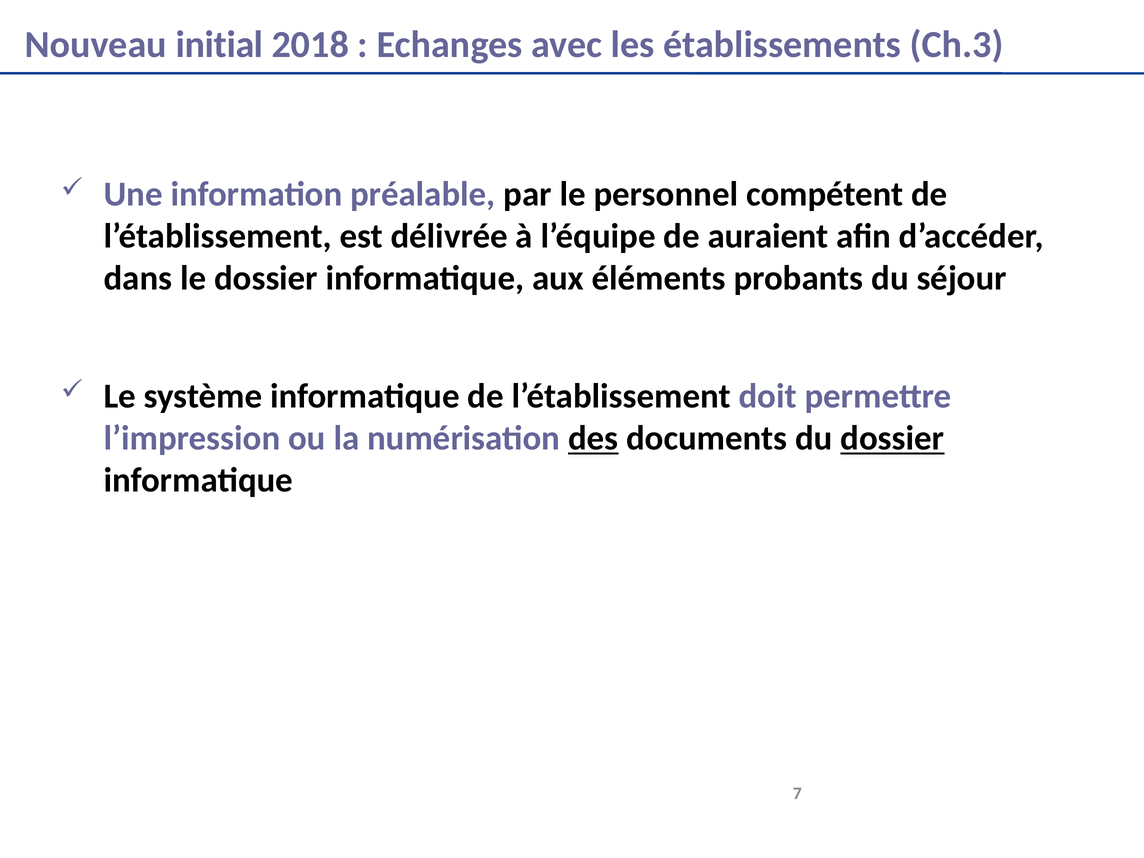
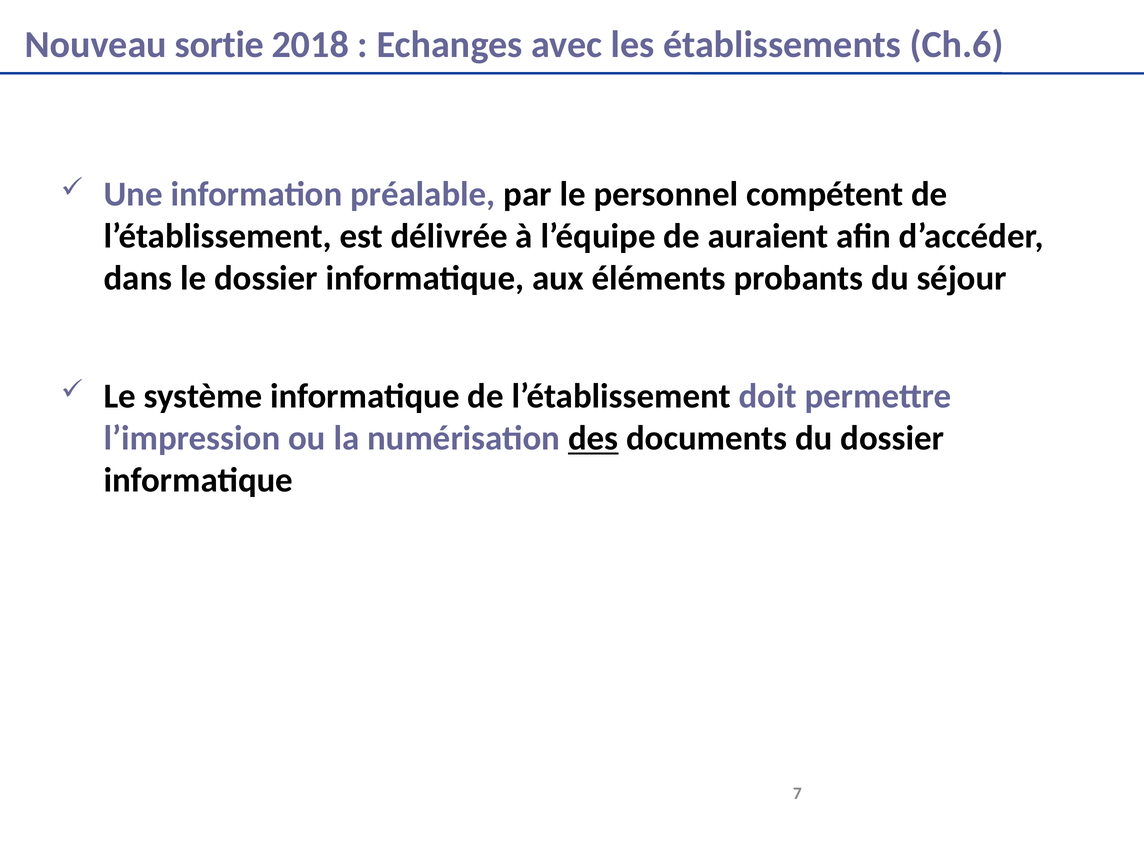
initial: initial -> sortie
Ch.3: Ch.3 -> Ch.6
dossier at (892, 438) underline: present -> none
